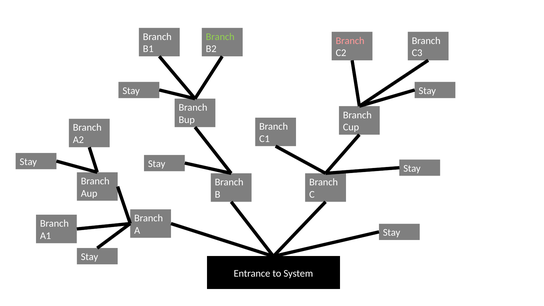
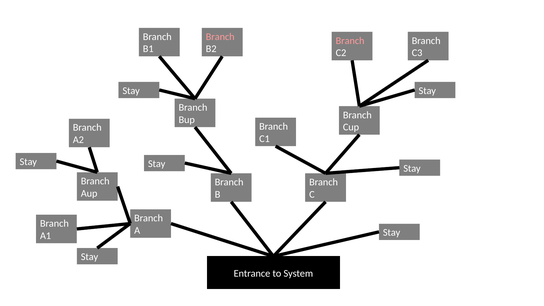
Branch at (220, 37) colour: light green -> pink
